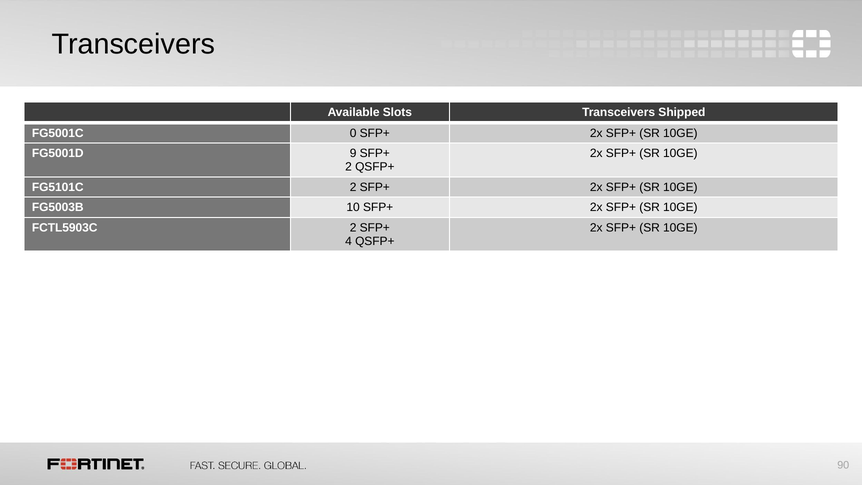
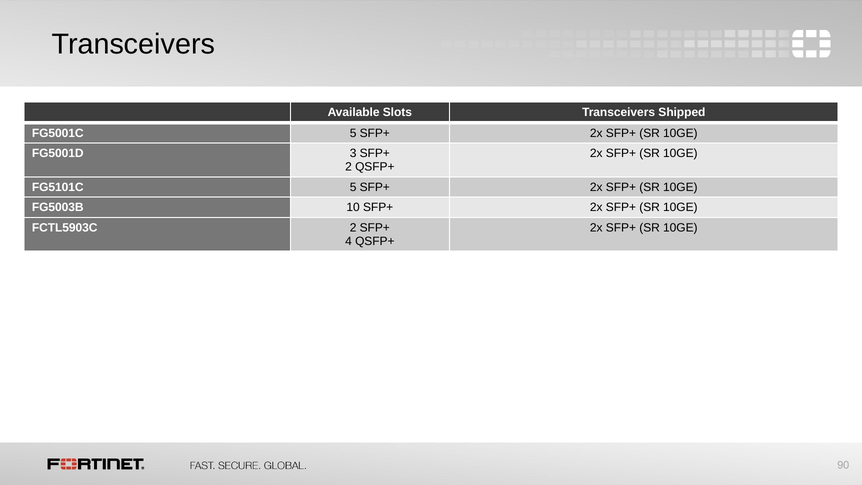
FG5001C 0: 0 -> 5
9: 9 -> 3
FG5101C 2: 2 -> 5
